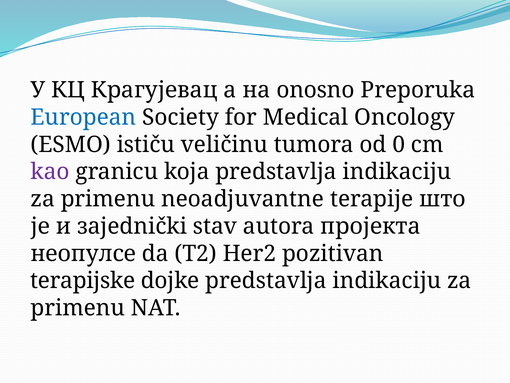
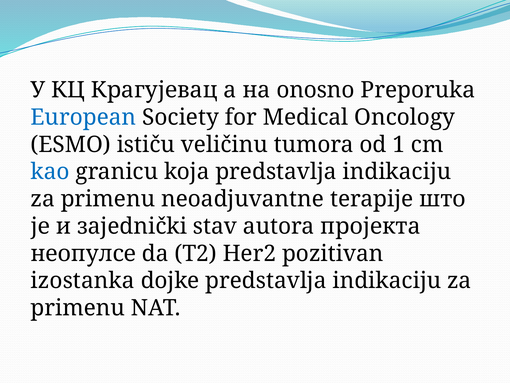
0: 0 -> 1
kao colour: purple -> blue
terapijske: terapijske -> izostanka
